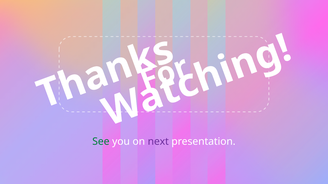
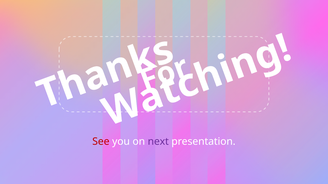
See colour: green -> red
